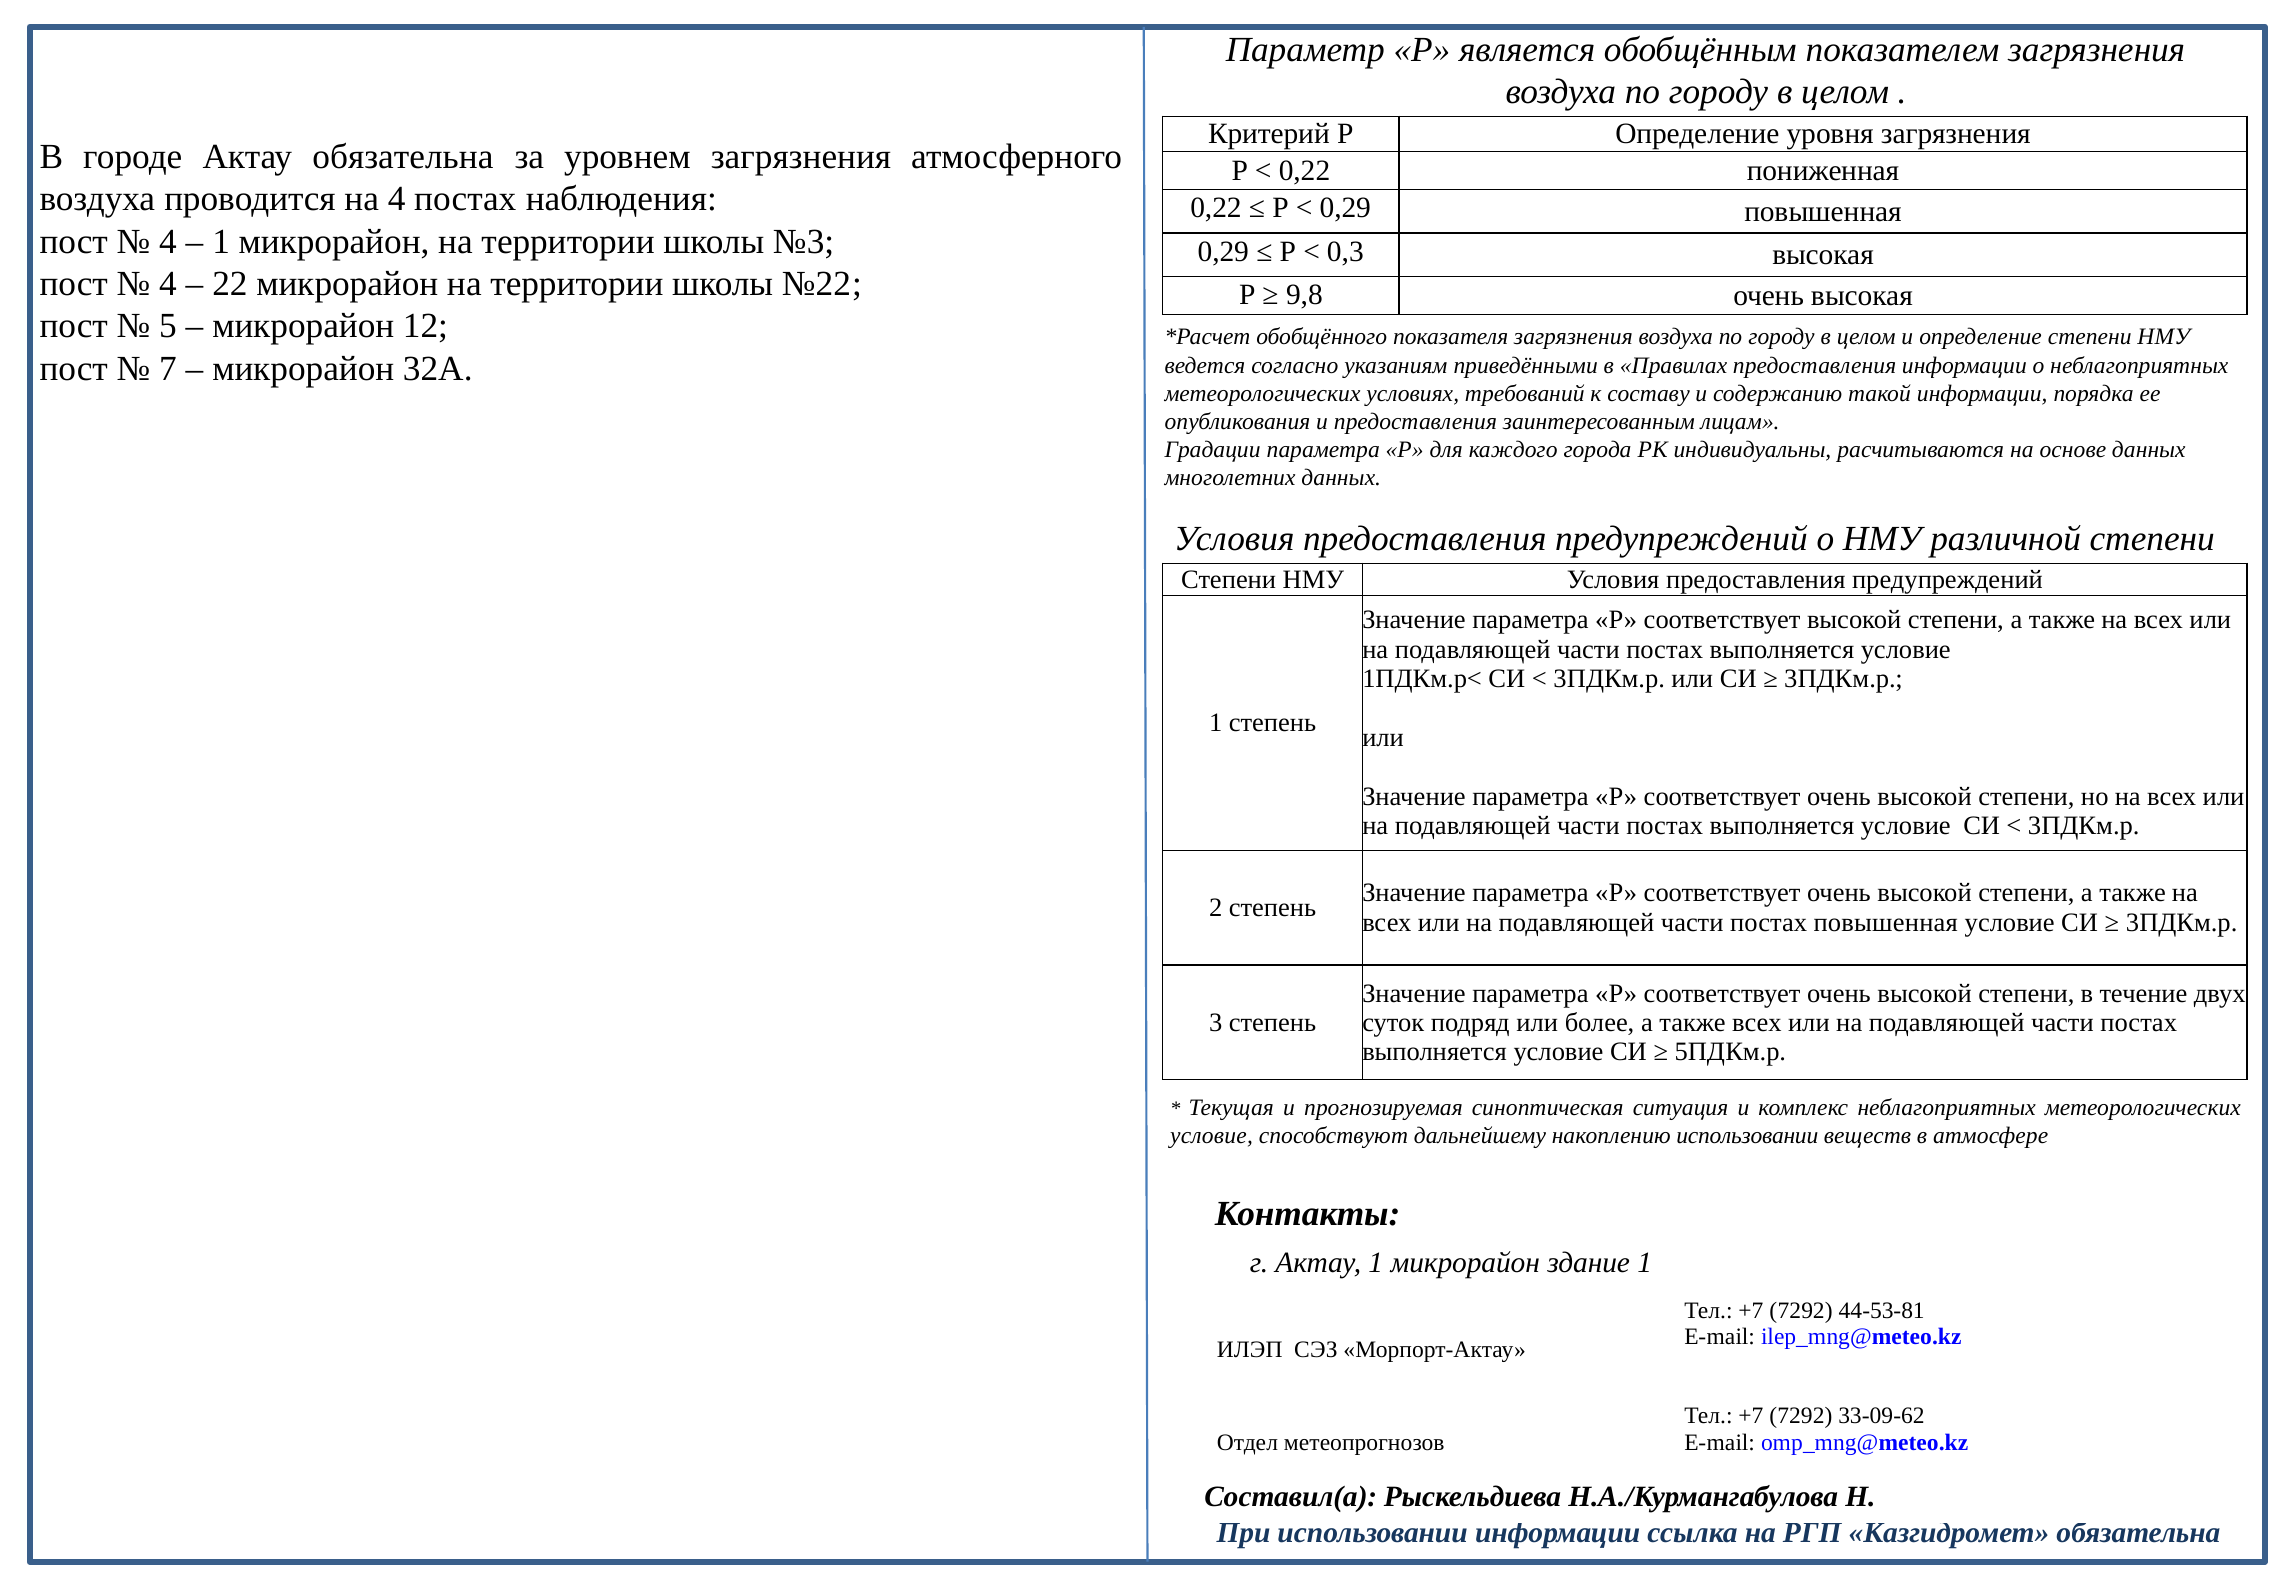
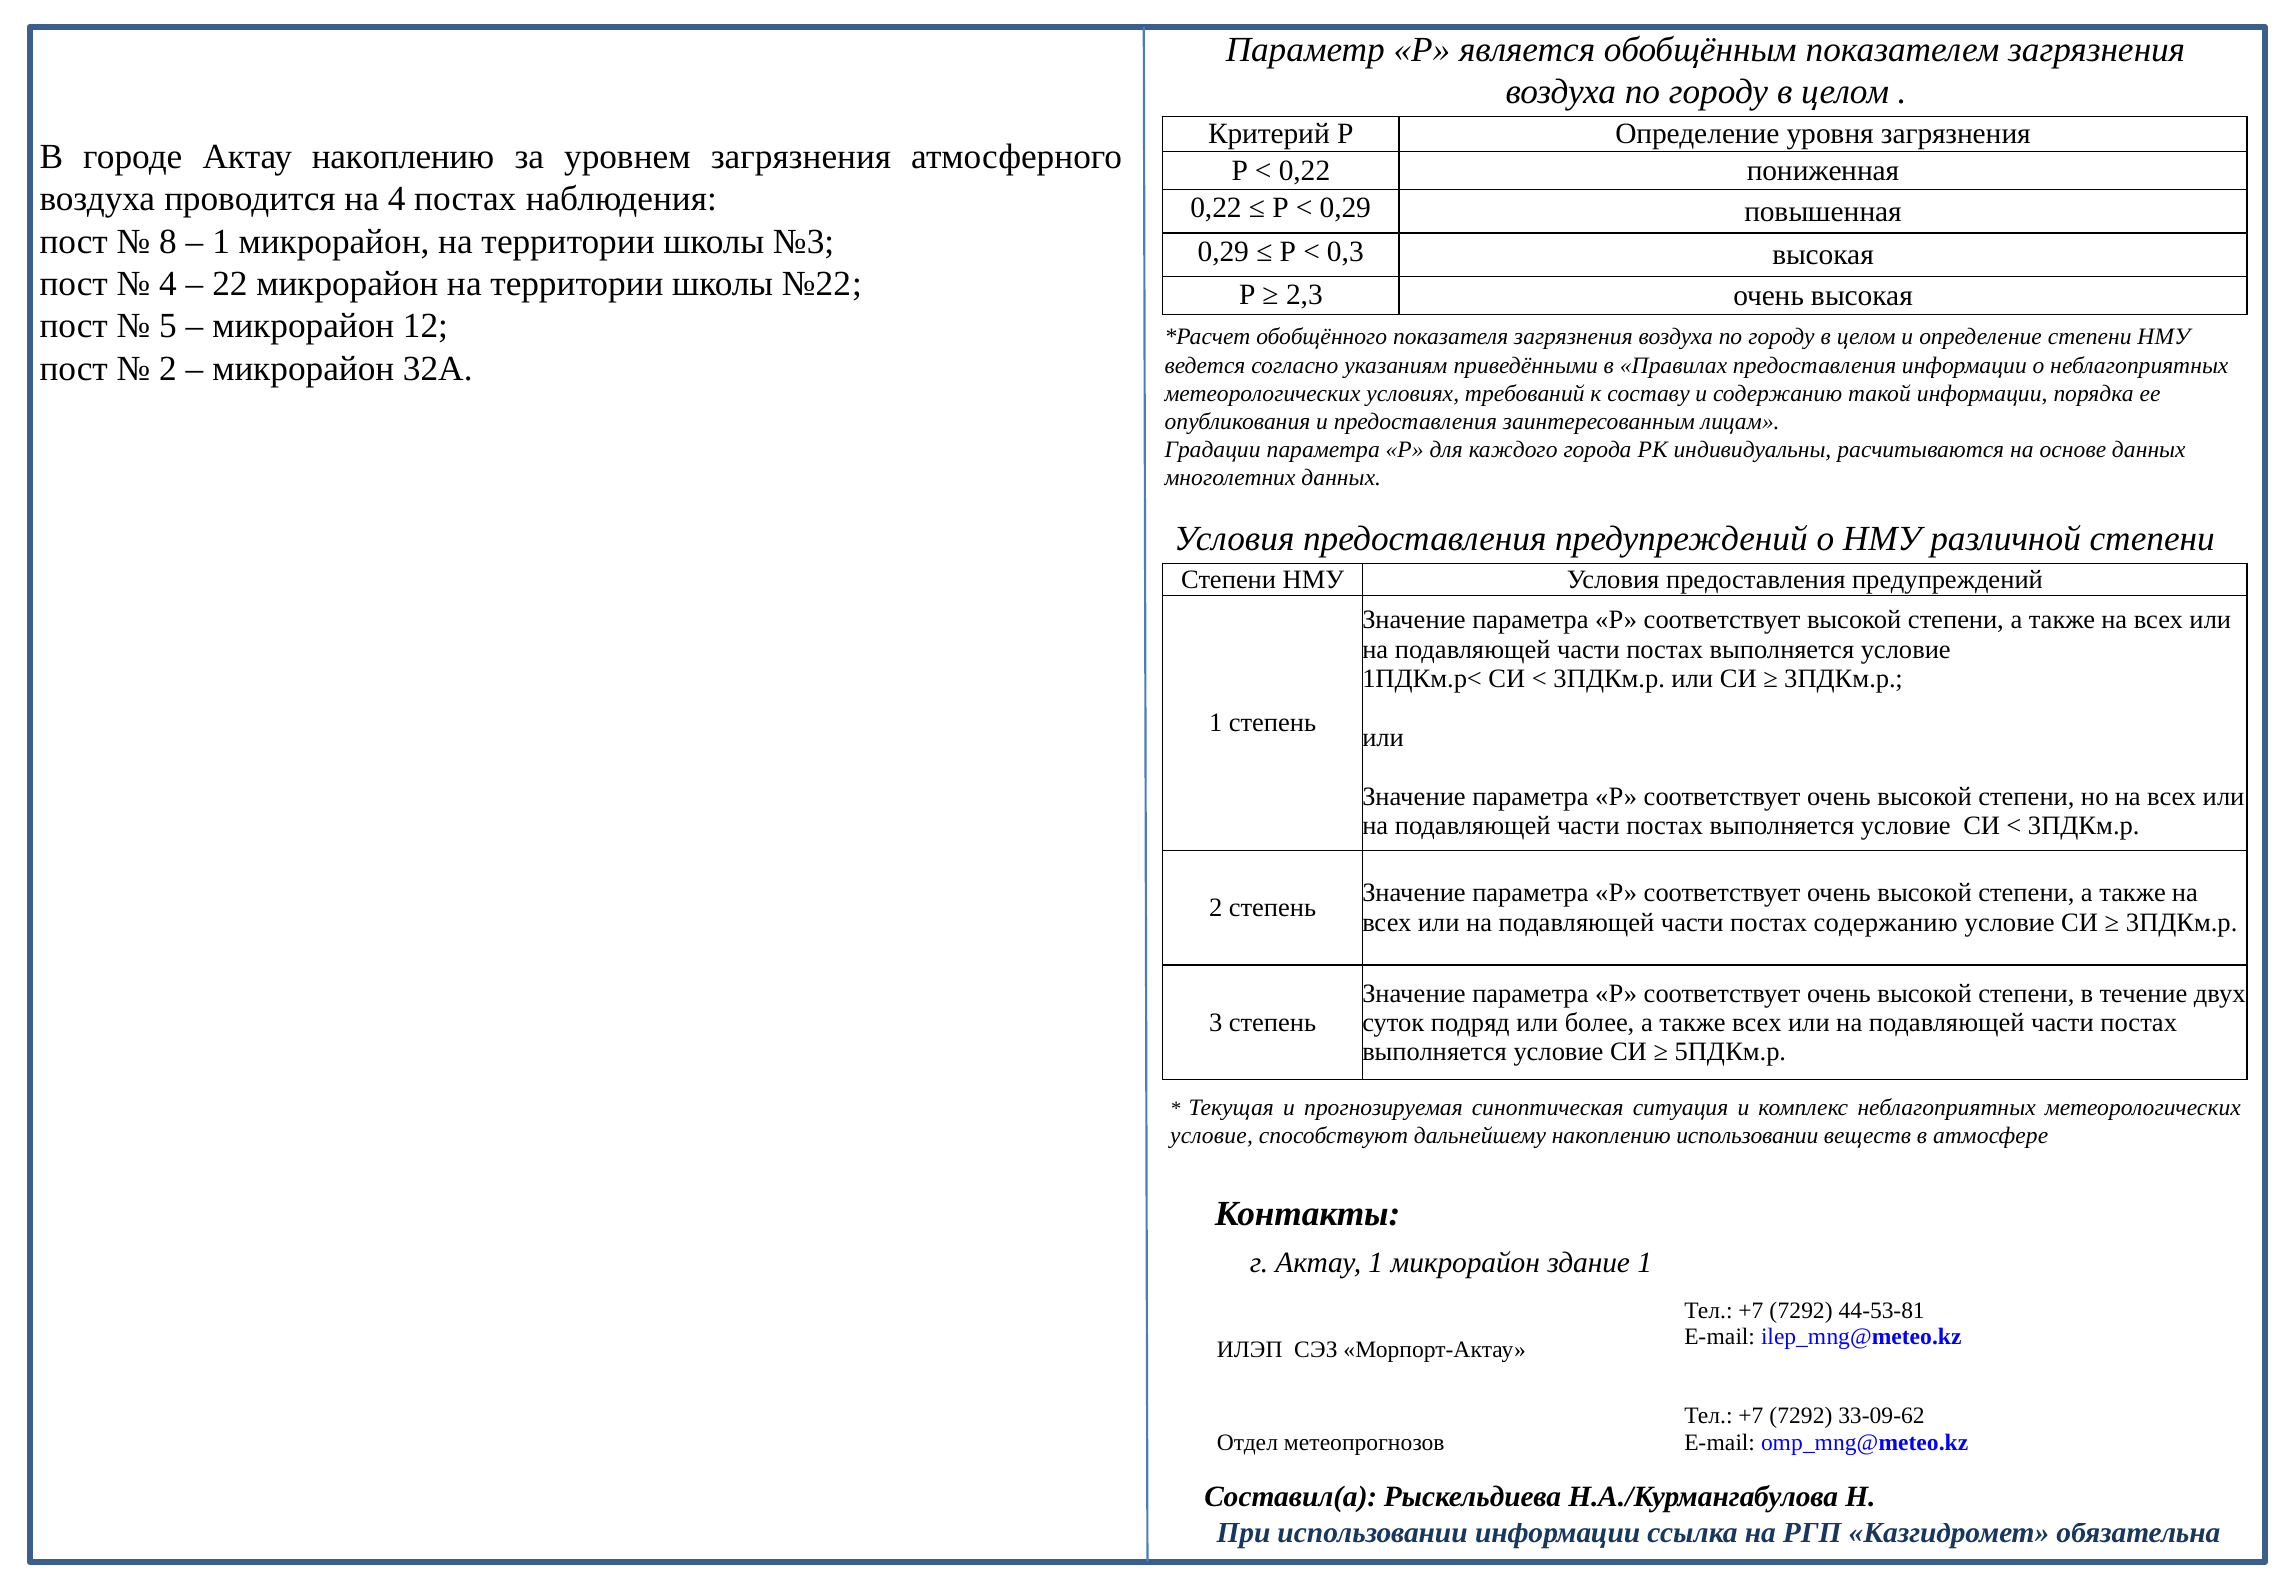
Актау обязательна: обязательна -> накоплению
4 at (168, 241): 4 -> 8
9,8: 9,8 -> 2,3
7 at (168, 369): 7 -> 2
постах повышенная: повышенная -> содержанию
